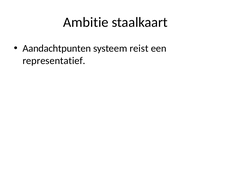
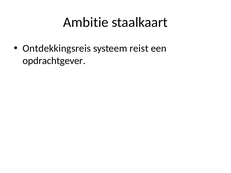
Aandachtpunten: Aandachtpunten -> Ontdekkingsreis
representatief: representatief -> opdrachtgever
